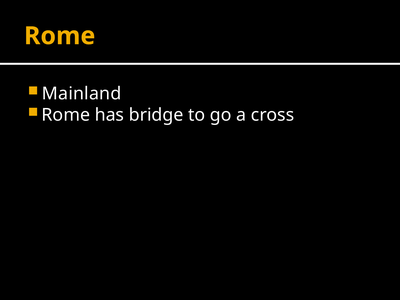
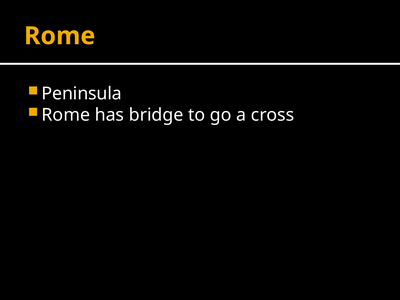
Mainland: Mainland -> Peninsula
